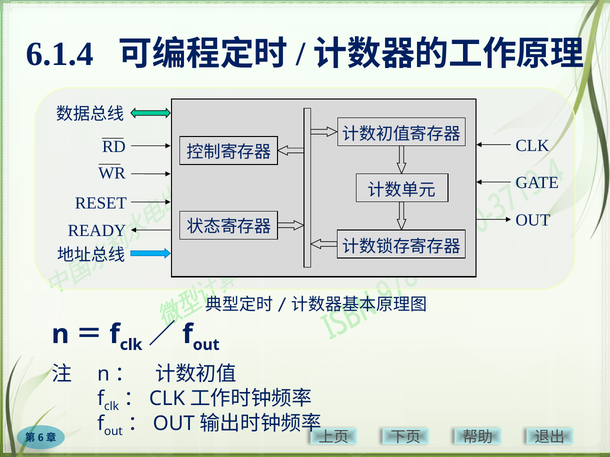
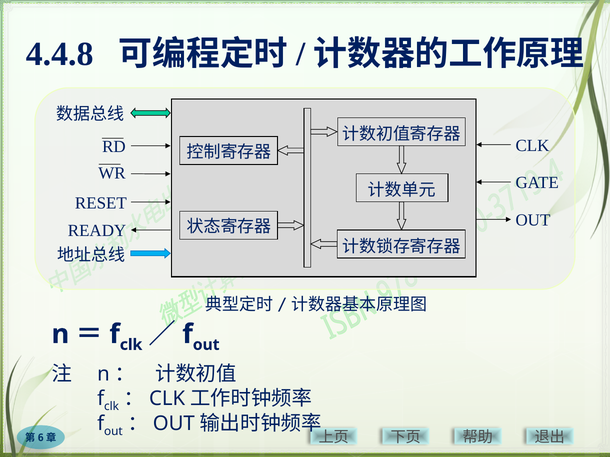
6.1.4: 6.1.4 -> 4.4.8
